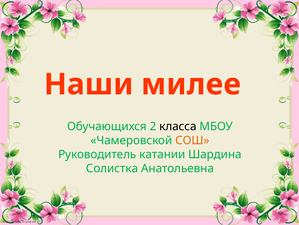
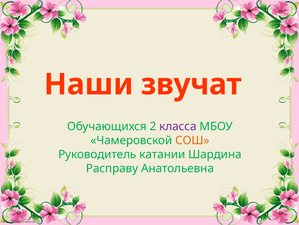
милее: милее -> звучат
класса colour: black -> purple
Солистка: Солистка -> Расправу
